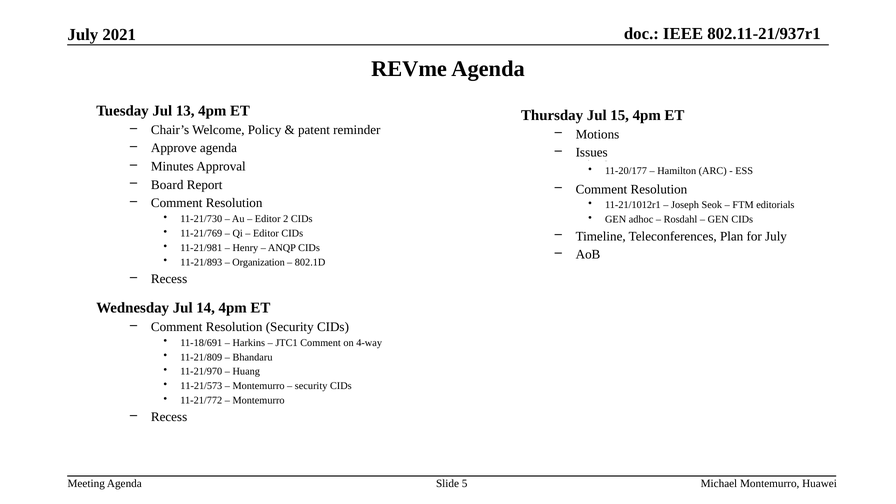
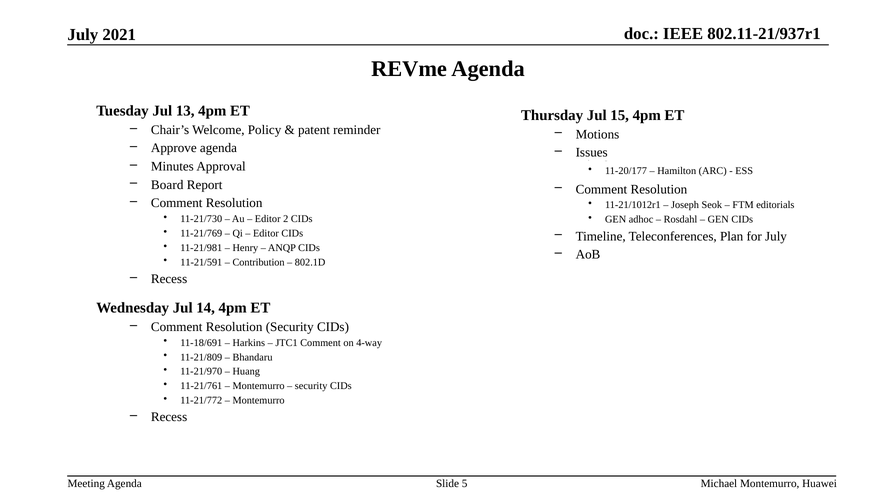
11-21/893: 11-21/893 -> 11-21/591
Organization: Organization -> Contribution
11-21/573: 11-21/573 -> 11-21/761
